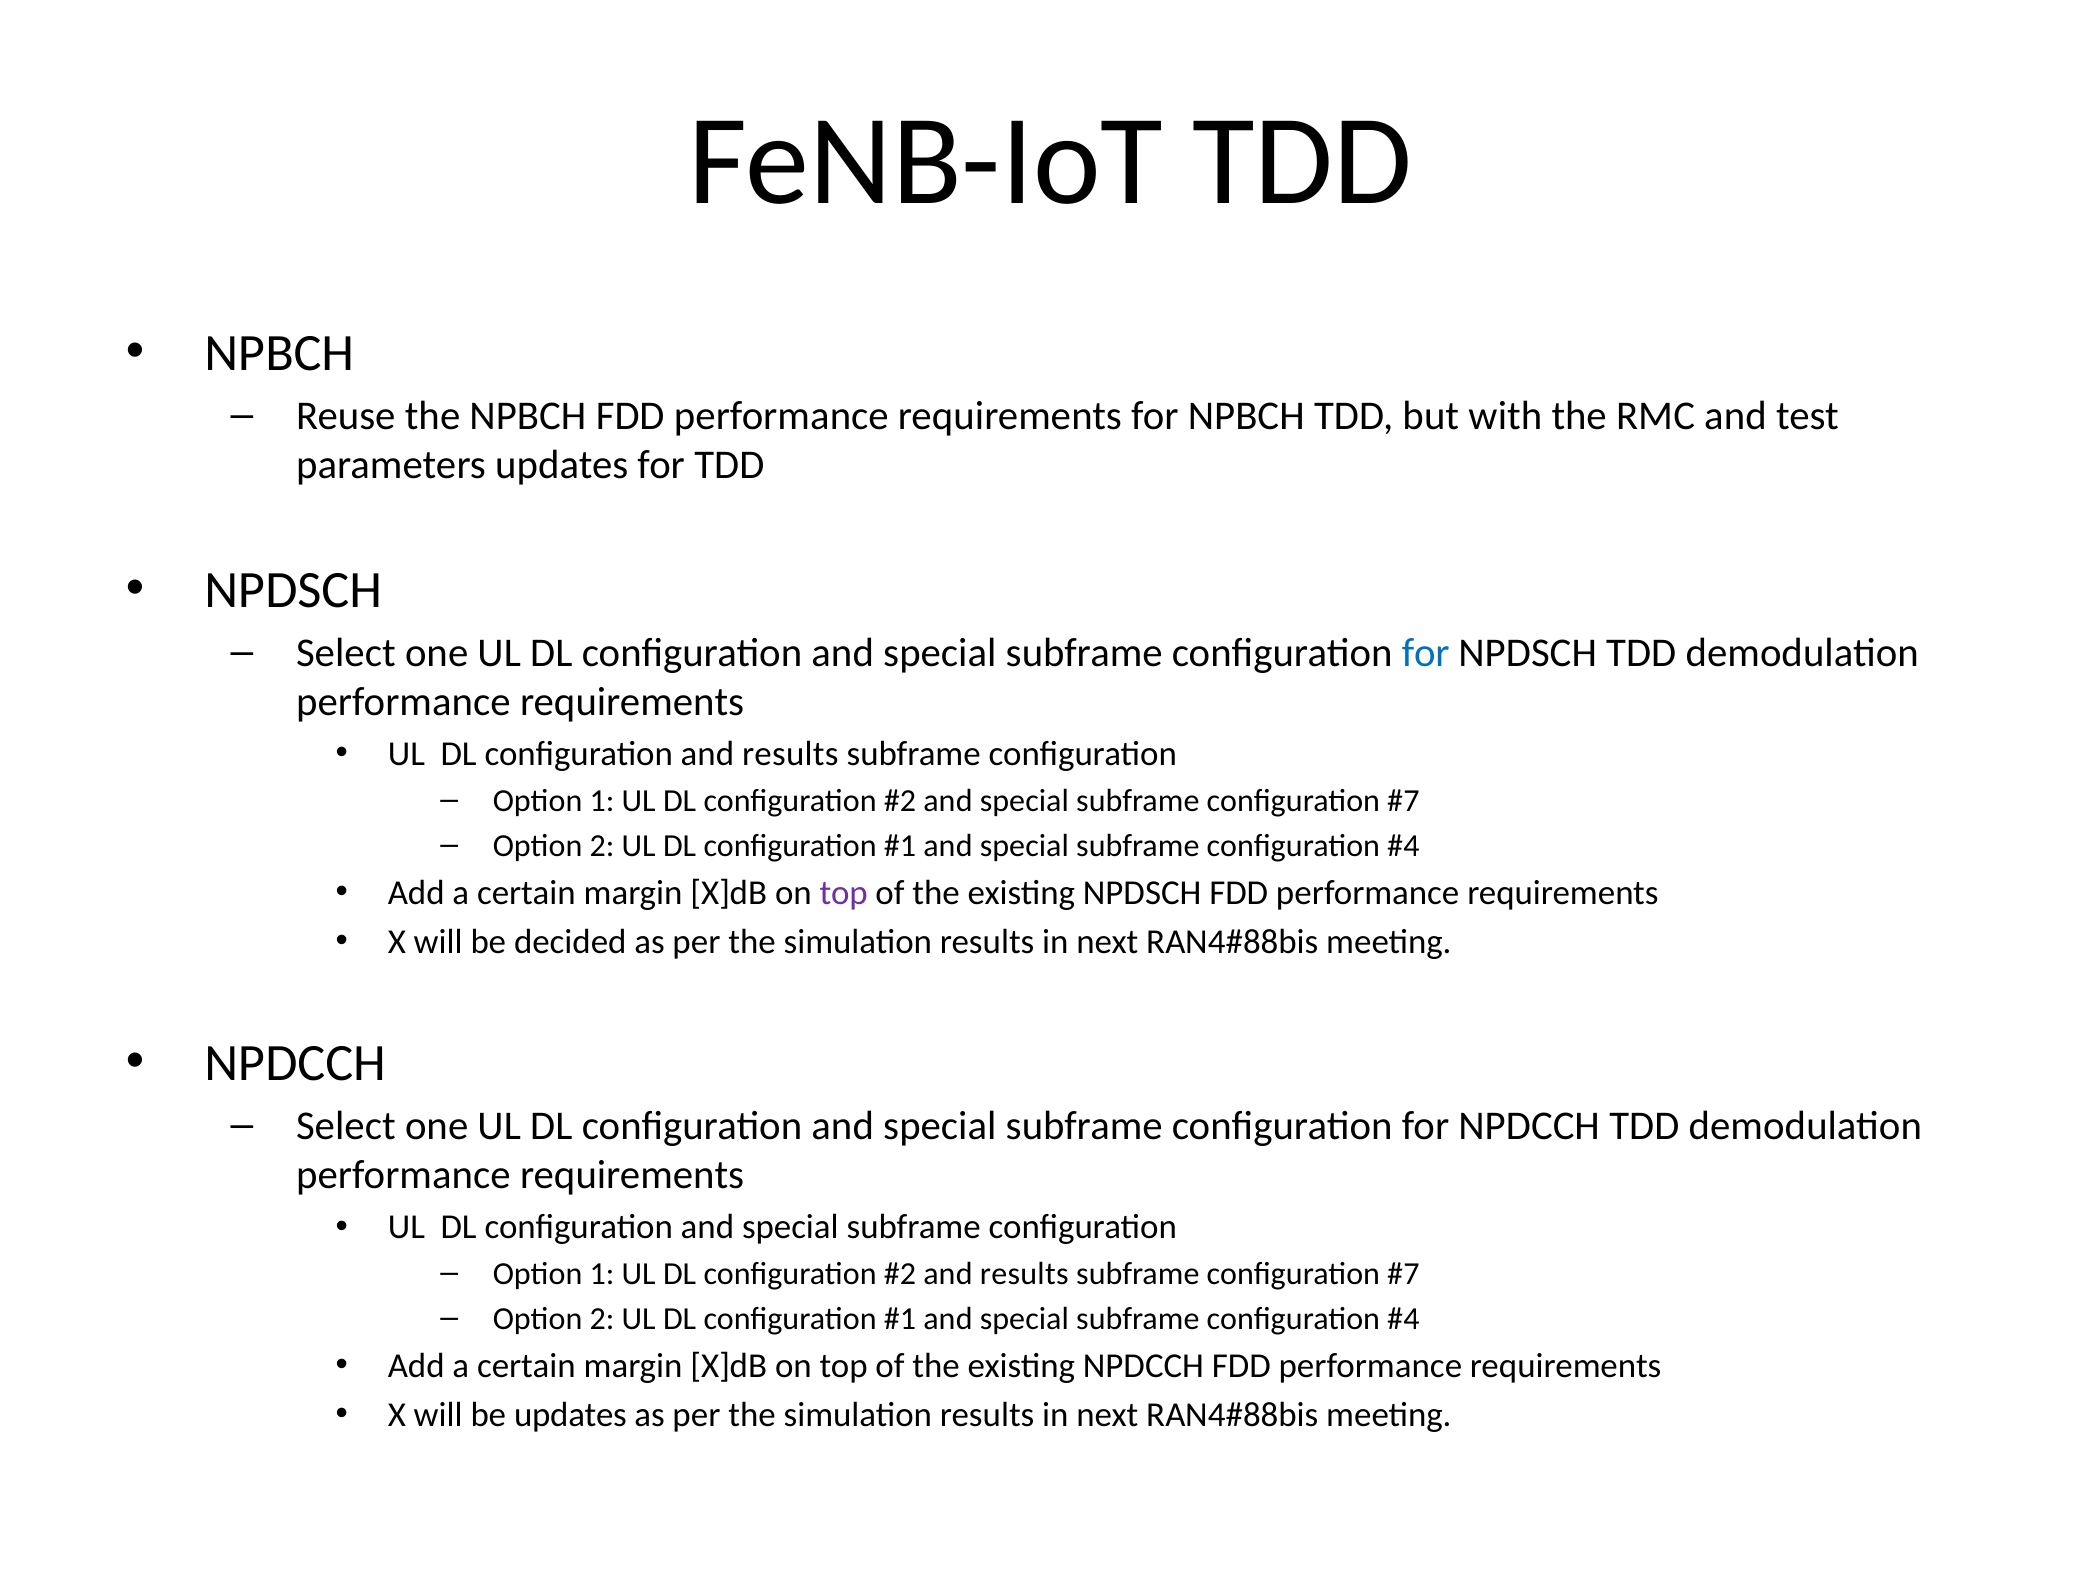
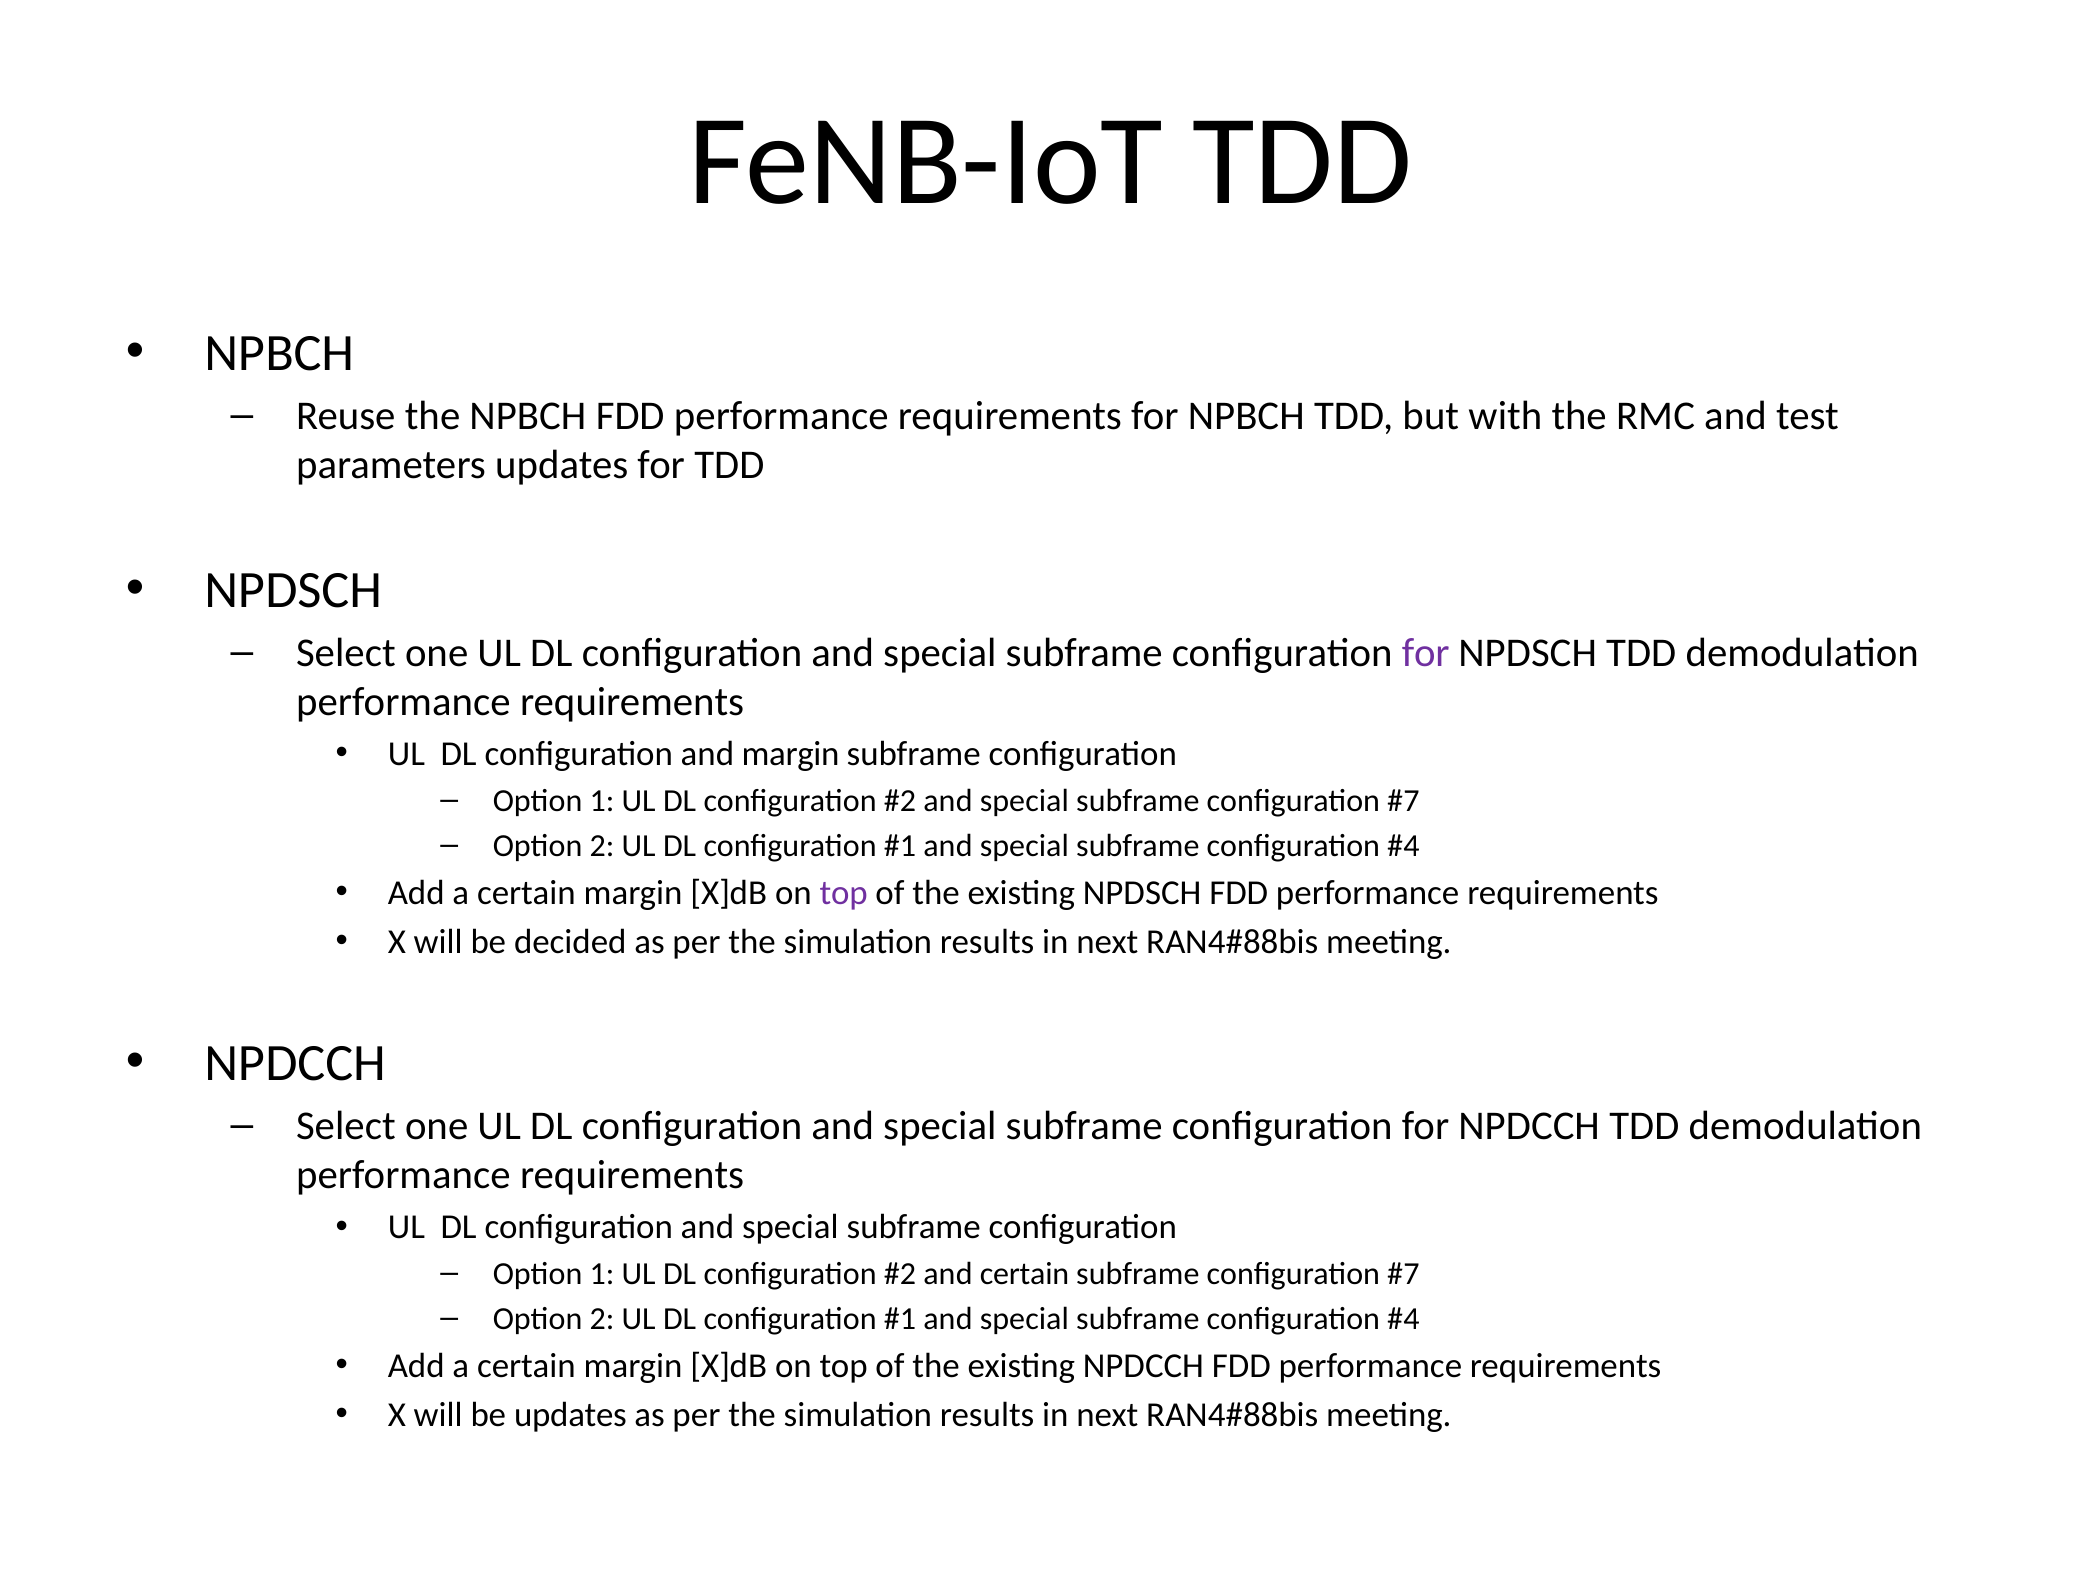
for at (1426, 653) colour: blue -> purple
configuration and results: results -> margin
results at (1024, 1274): results -> certain
